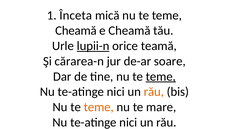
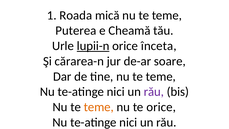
Înceta: Înceta -> Roada
Cheamă at (76, 31): Cheamă -> Puterea
teamă: teamă -> înceta
teme at (161, 76) underline: present -> none
rău at (154, 92) colour: orange -> purple
te mare: mare -> orice
